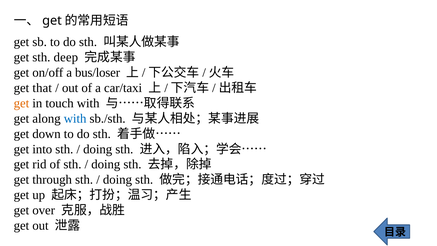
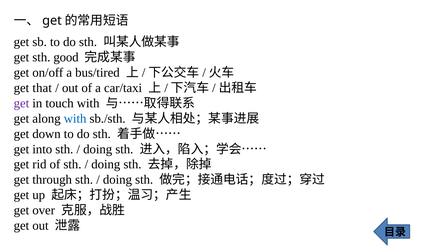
deep: deep -> good
bus/loser: bus/loser -> bus/tired
get at (21, 103) colour: orange -> purple
